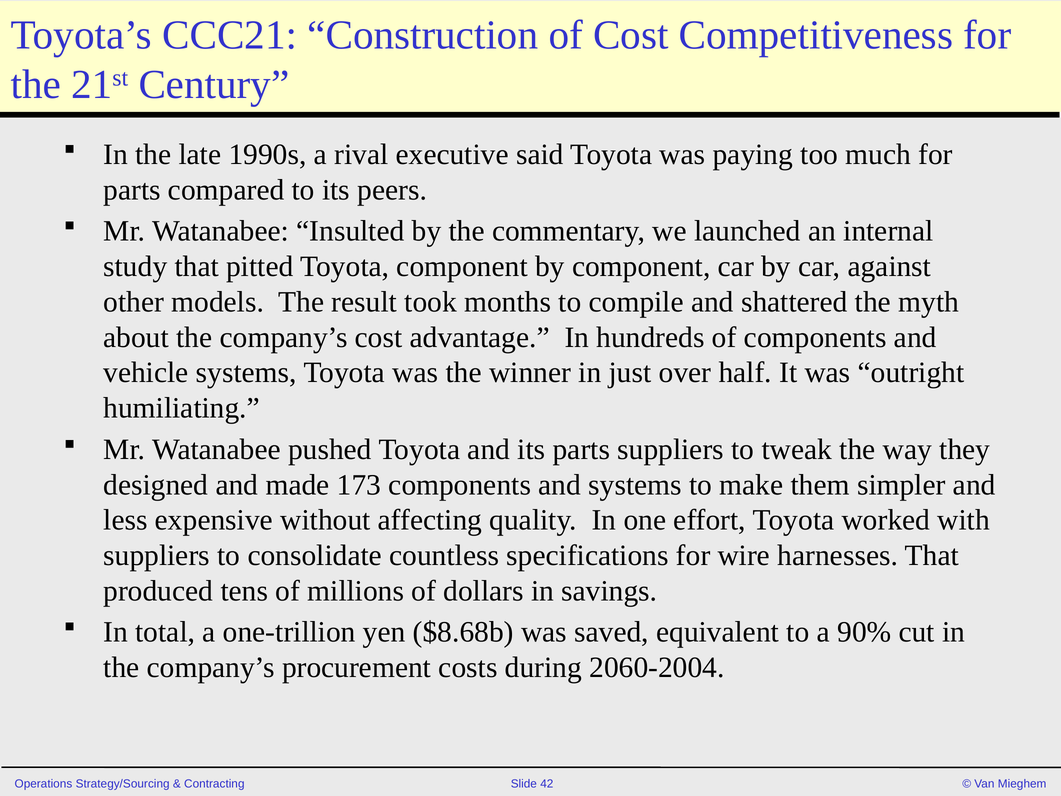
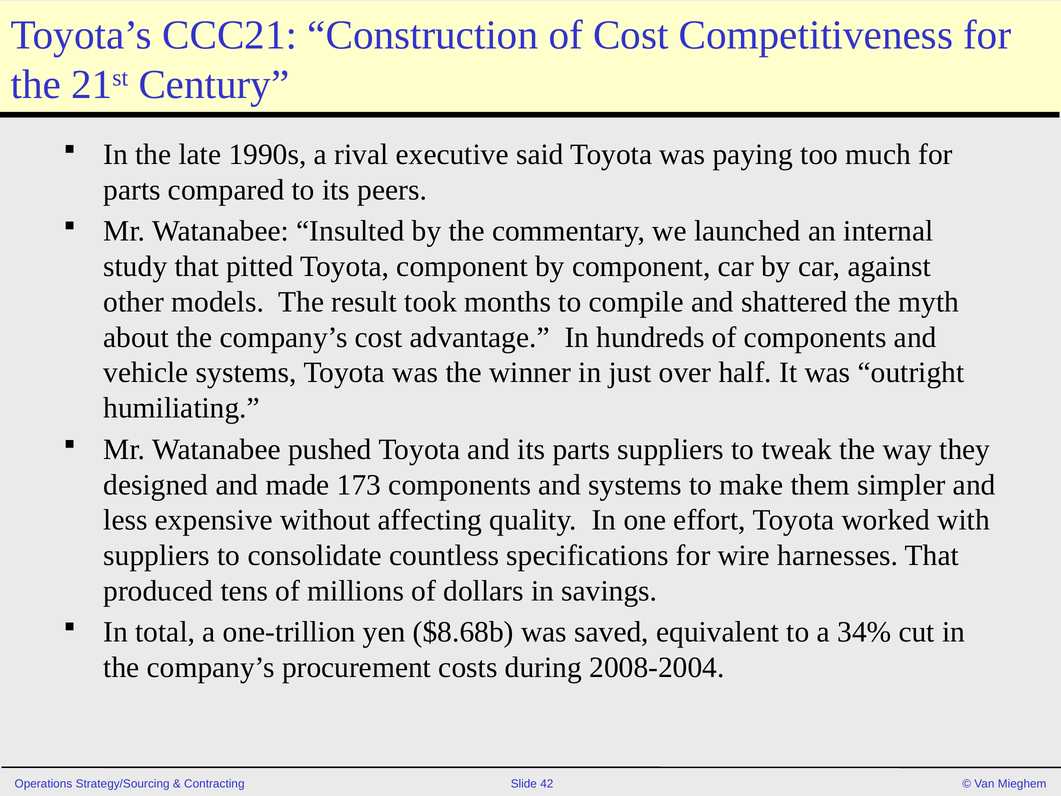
90%: 90% -> 34%
2060-2004: 2060-2004 -> 2008-2004
